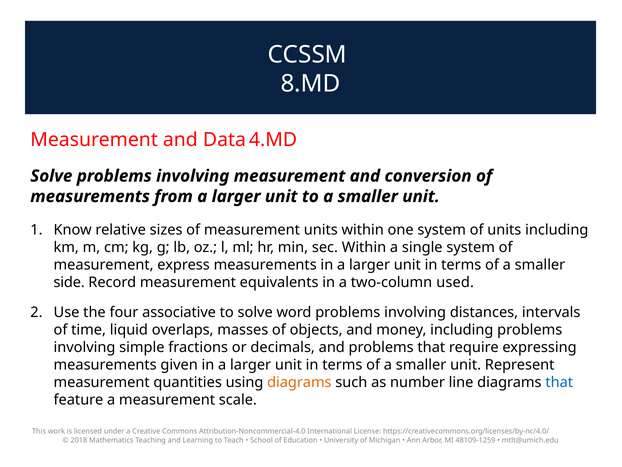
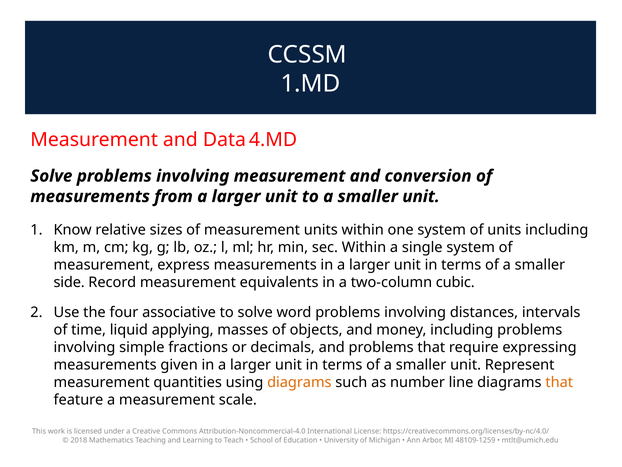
8.MD: 8.MD -> 1.MD
used: used -> cubic
overlaps: overlaps -> applying
that at (559, 382) colour: blue -> orange
